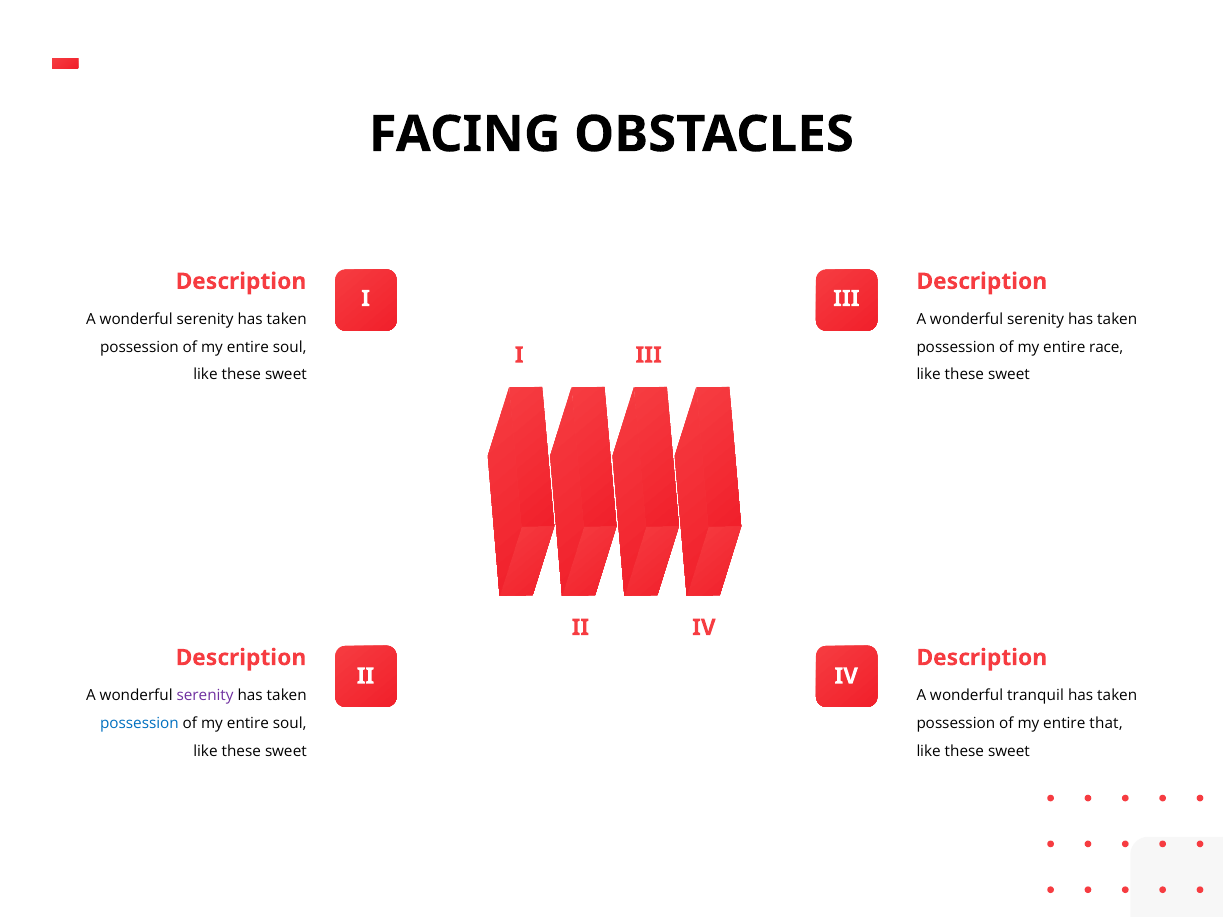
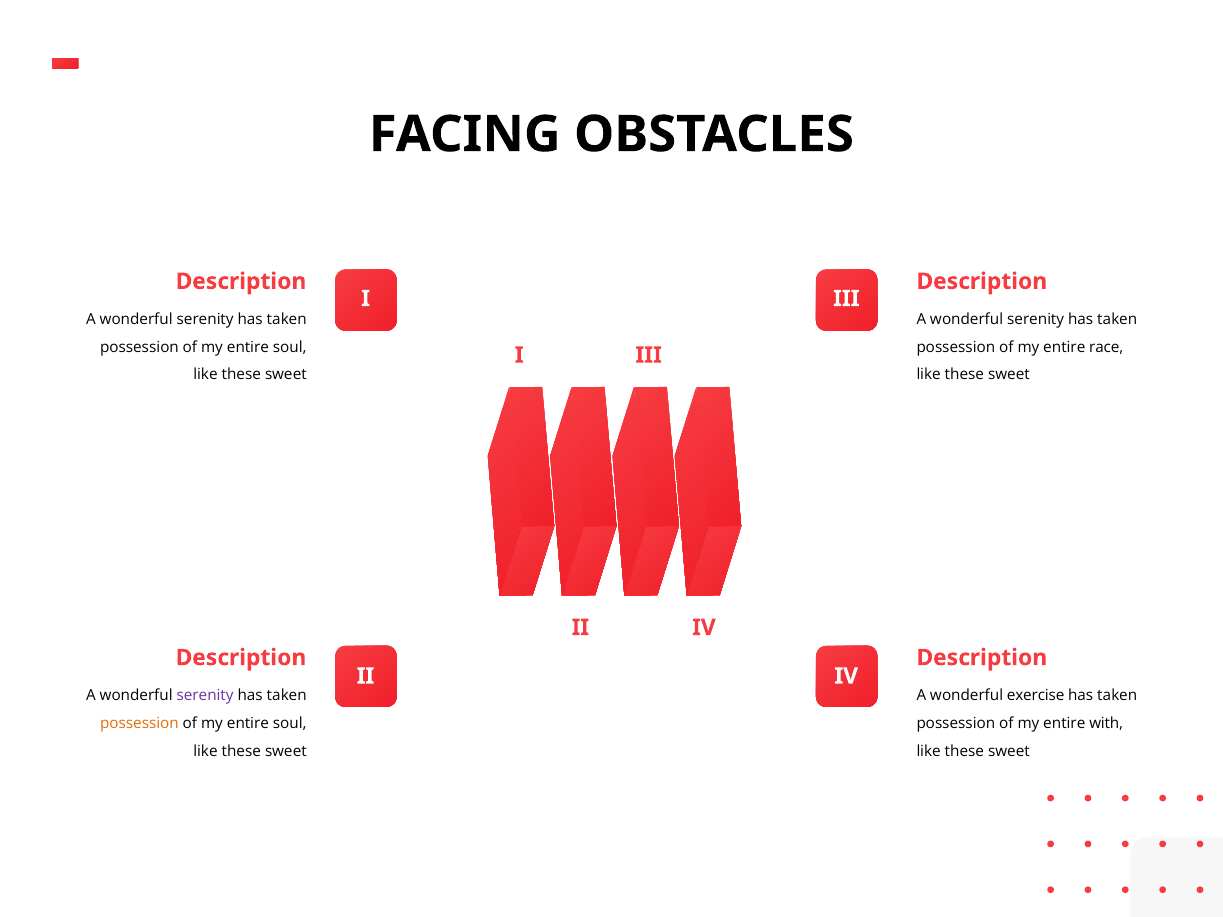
tranquil: tranquil -> exercise
possession at (139, 724) colour: blue -> orange
that: that -> with
